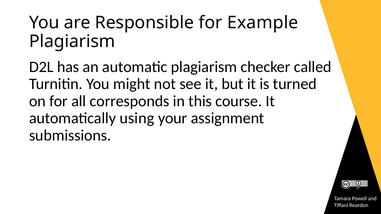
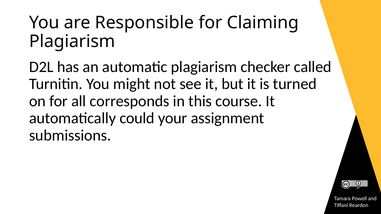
Example: Example -> Claiming
using: using -> could
